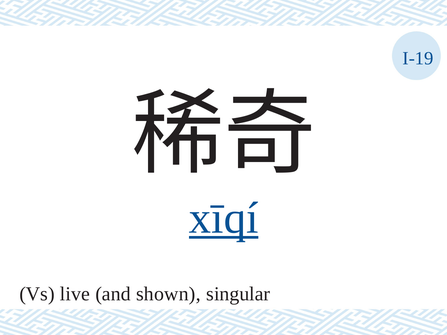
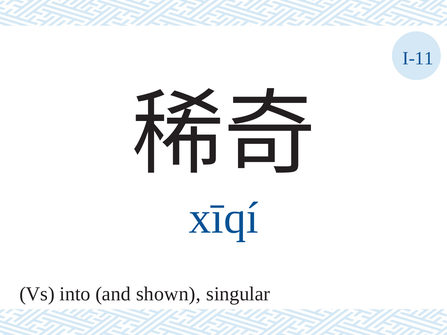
I-19: I-19 -> I-11
xīqí underline: present -> none
live: live -> into
